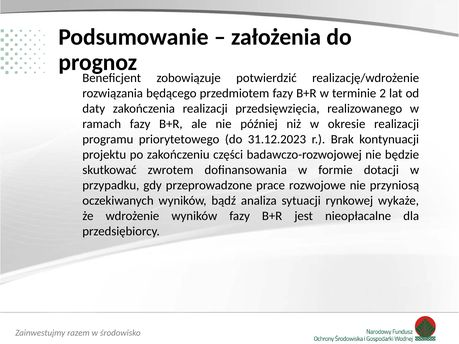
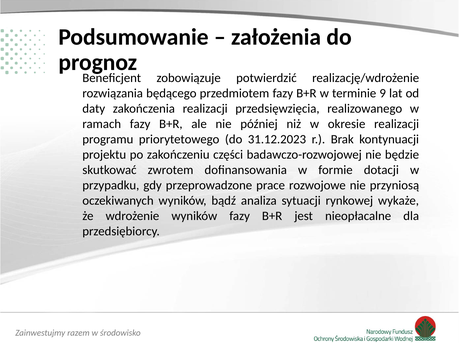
2: 2 -> 9
